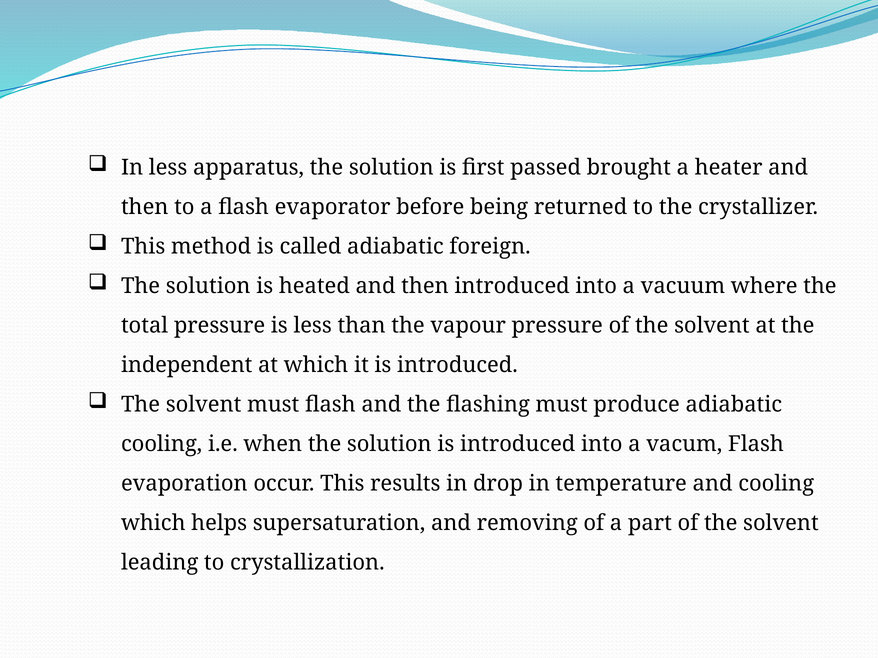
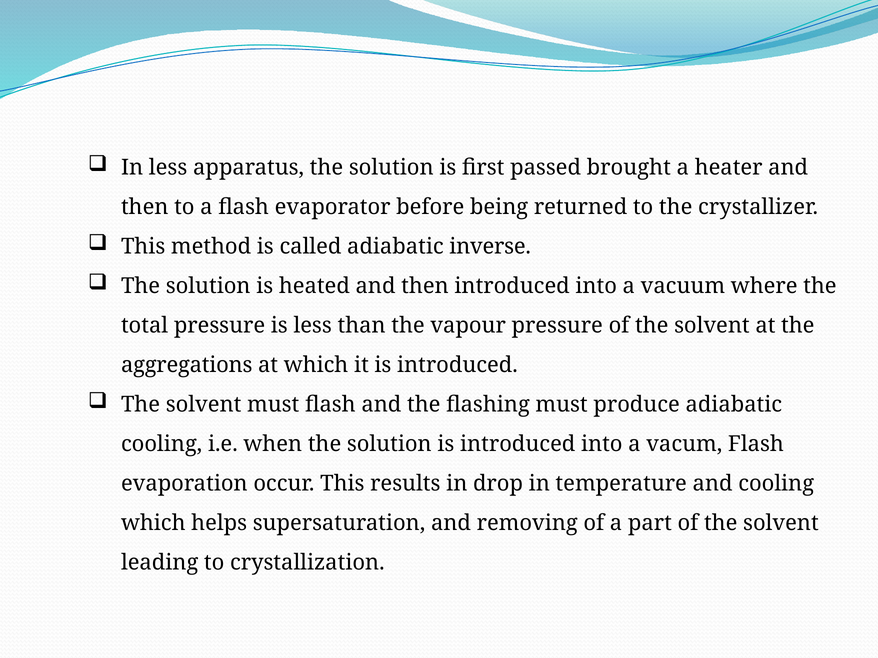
foreign: foreign -> inverse
independent: independent -> aggregations
